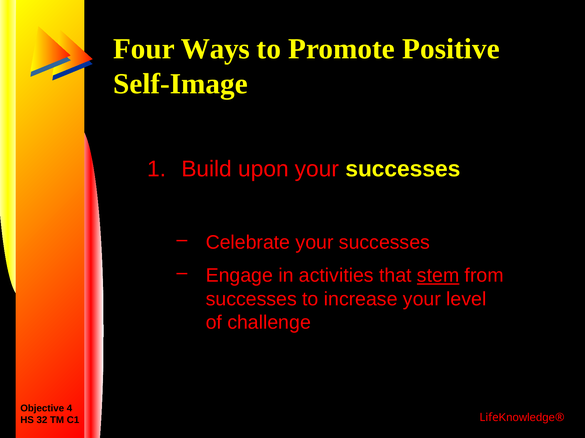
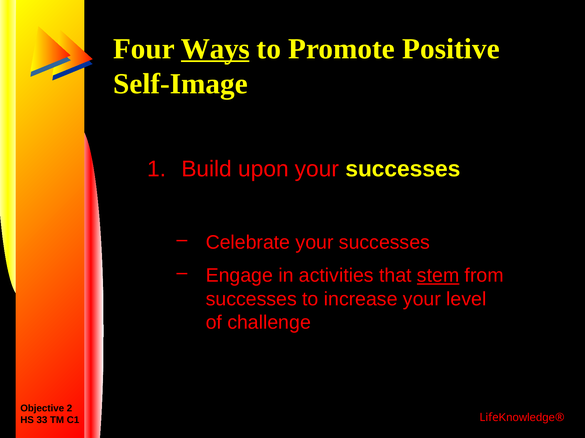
Ways underline: none -> present
4: 4 -> 2
32: 32 -> 33
